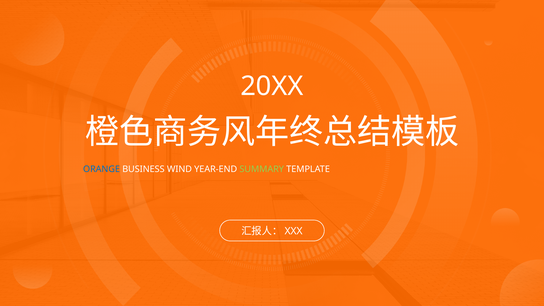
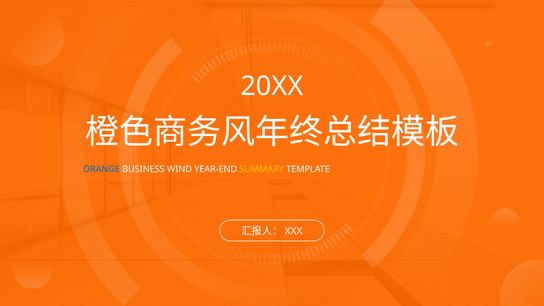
SUMMARY colour: light green -> yellow
